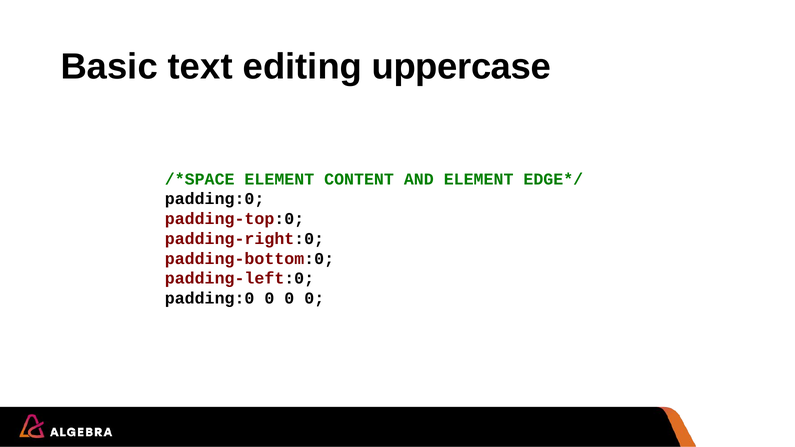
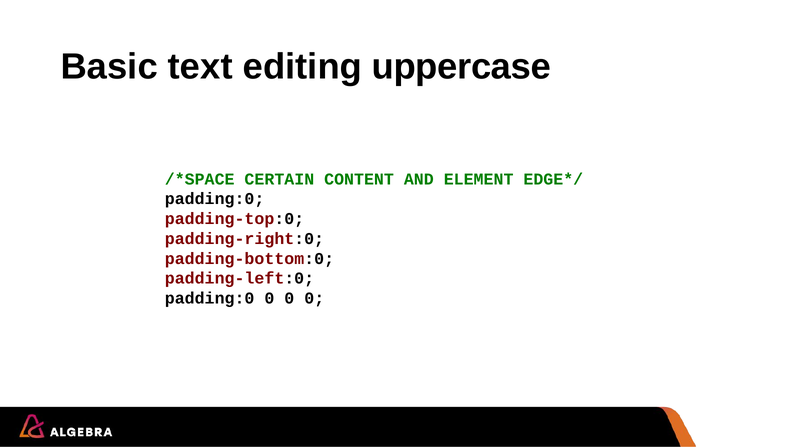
ELEMENT at (279, 179): ELEMENT -> CERTAIN
